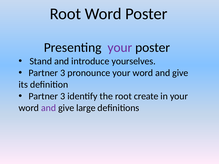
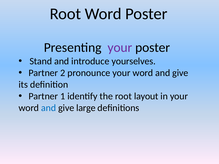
3 at (63, 73): 3 -> 2
3 at (63, 96): 3 -> 1
create: create -> layout
and at (49, 108) colour: purple -> blue
